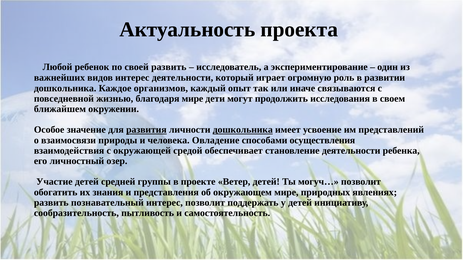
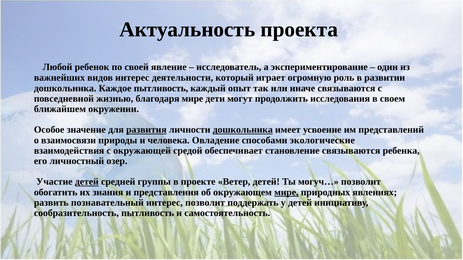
своей развить: развить -> явление
Каждое организмов: организмов -> пытливость
осуществления: осуществления -> экологические
становление деятельности: деятельности -> связываются
детей at (87, 182) underline: none -> present
мире at (286, 193) underline: none -> present
